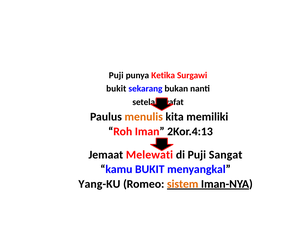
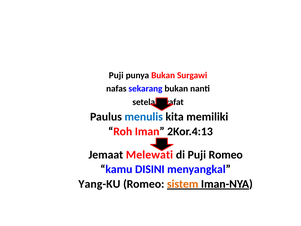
punya Ketika: Ketika -> Bukan
bukit at (116, 89): bukit -> nafas
menulis colour: orange -> blue
Puji Sangat: Sangat -> Romeo
kamu BUKIT: BUKIT -> DISINI
